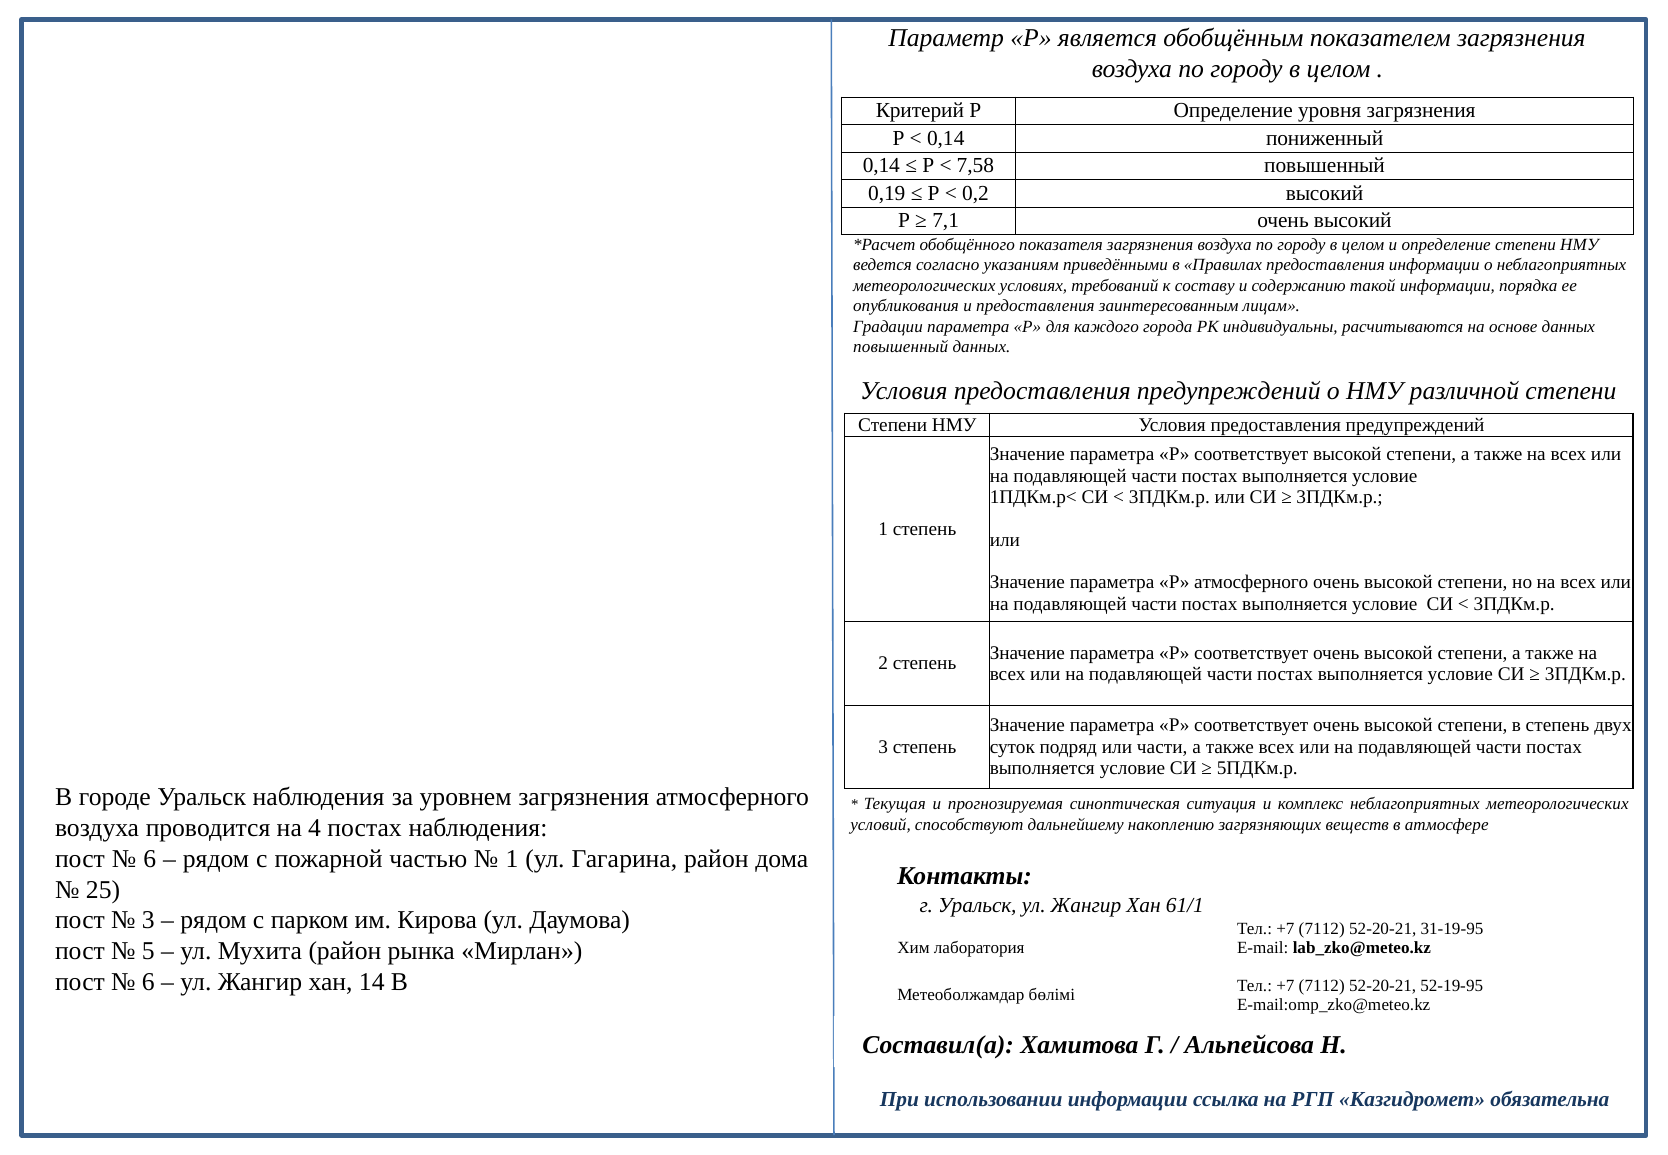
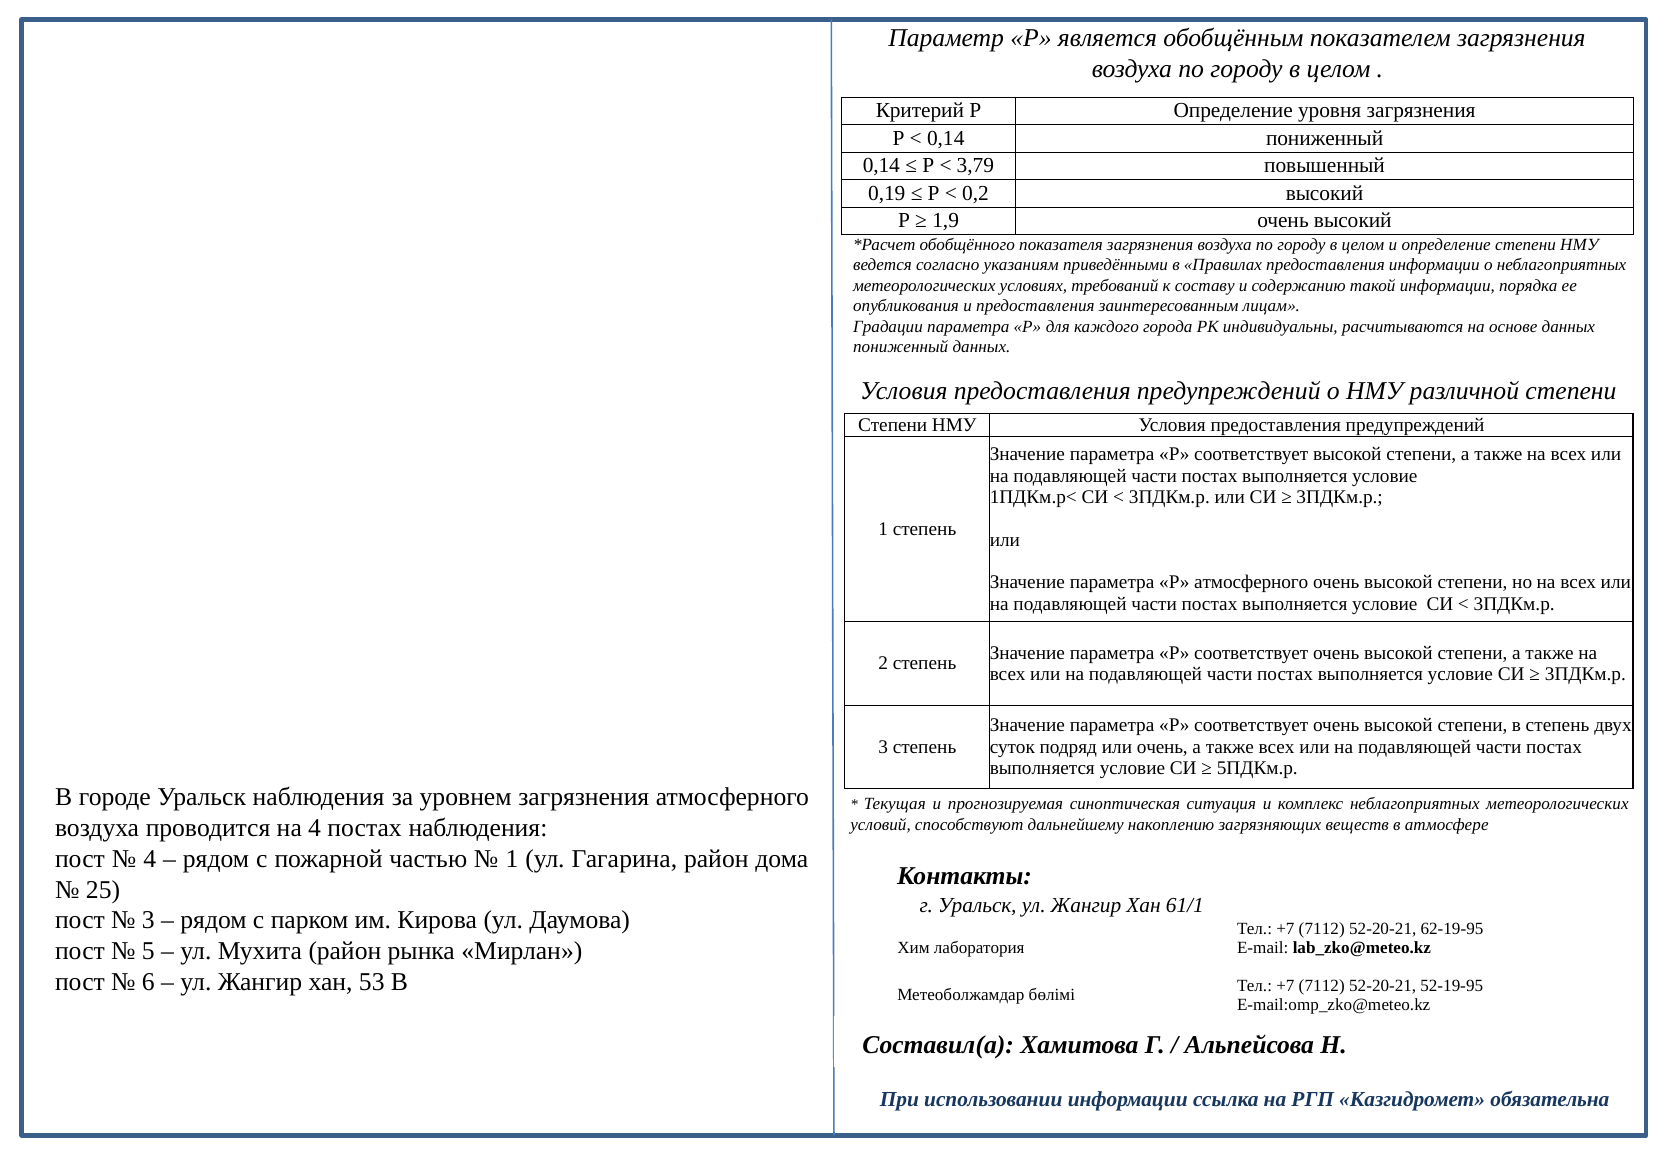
7,58: 7,58 -> 3,79
7,1: 7,1 -> 1,9
повышенный at (901, 347): повышенный -> пониженный
или части: части -> очень
6 at (150, 859): 6 -> 4
31-19-95: 31-19-95 -> 62-19-95
14: 14 -> 53
